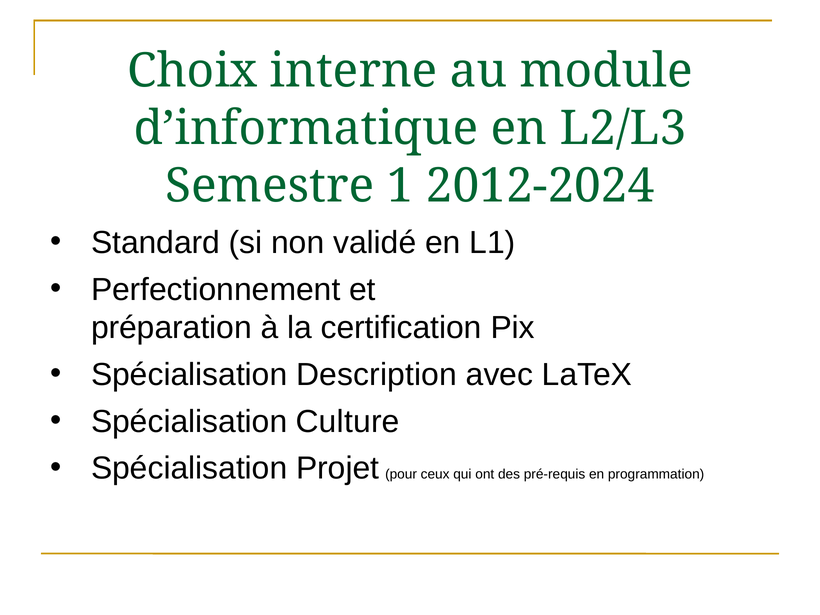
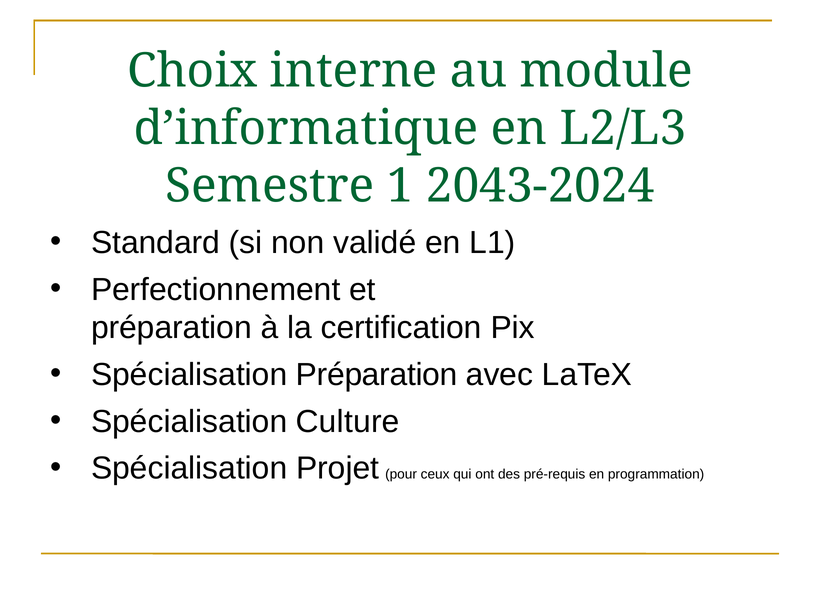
2012-2024: 2012-2024 -> 2043-2024
Spécialisation Description: Description -> Préparation
